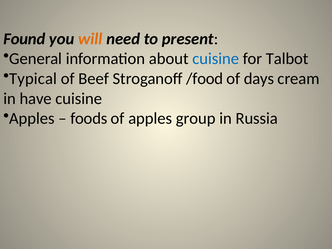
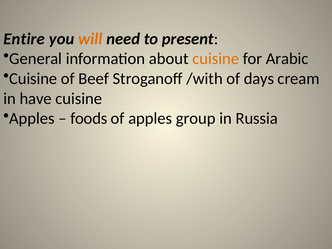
Found: Found -> Entire
cuisine at (216, 59) colour: blue -> orange
Talbot: Talbot -> Arabic
Typical at (33, 79): Typical -> Cuisine
/food: /food -> /with
